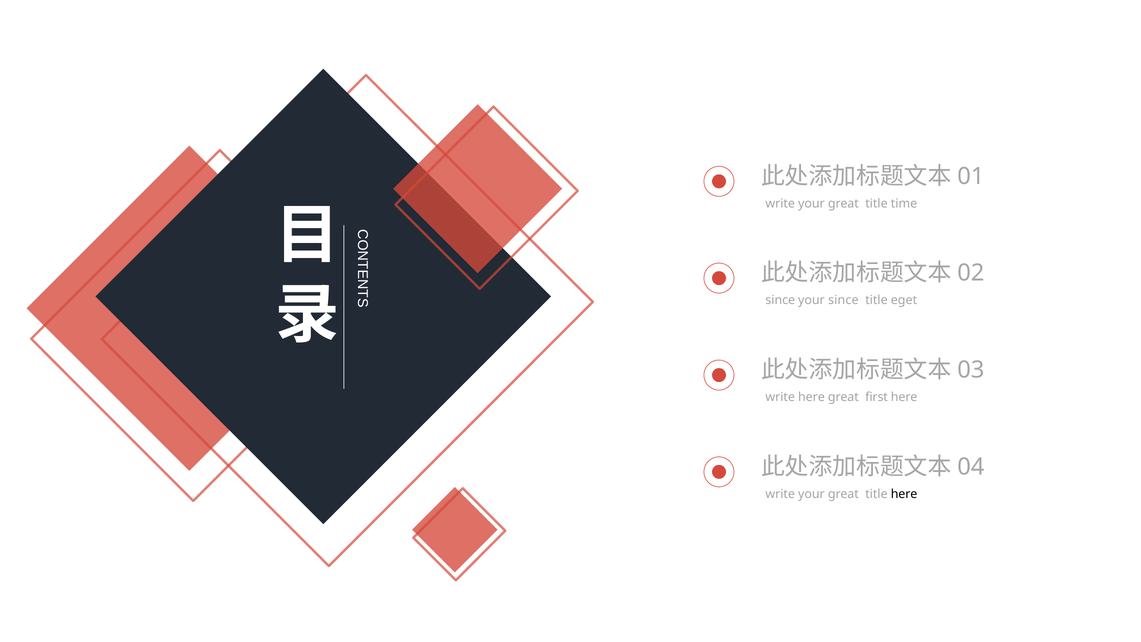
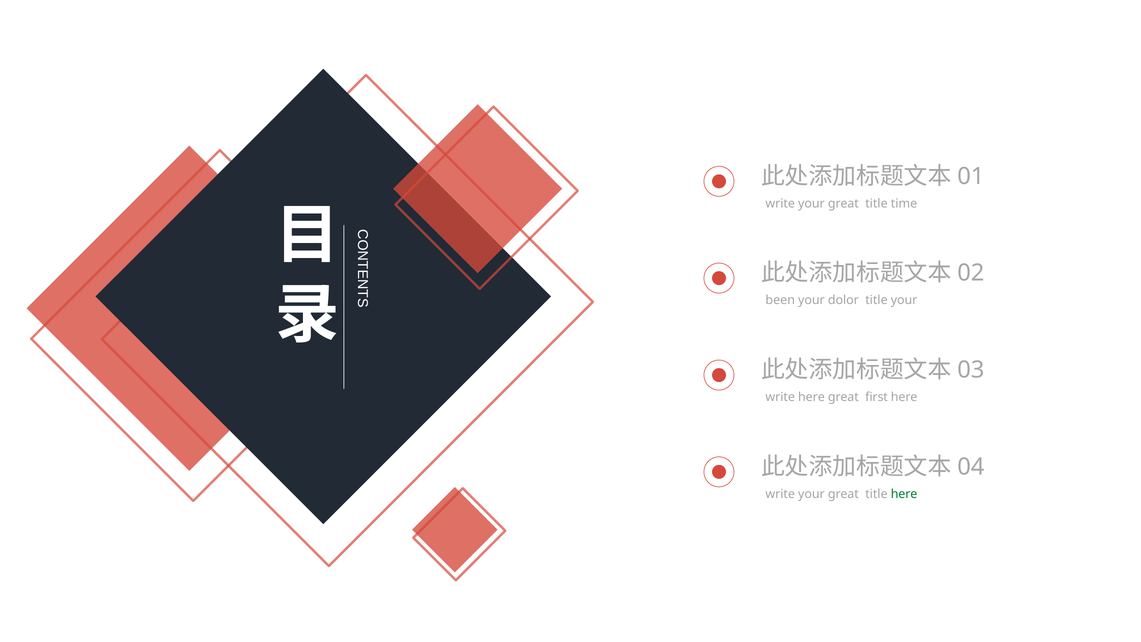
since at (780, 300): since -> been
your since: since -> dolor
title eget: eget -> your
here at (904, 494) colour: black -> green
